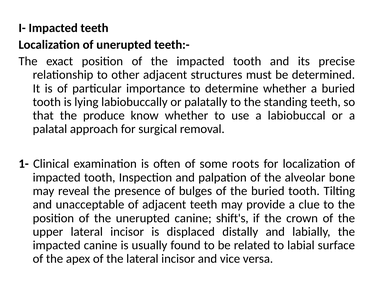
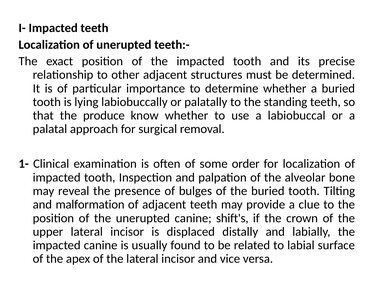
roots: roots -> order
unacceptable: unacceptable -> malformation
